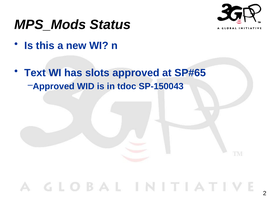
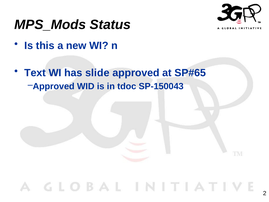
slots: slots -> slide
